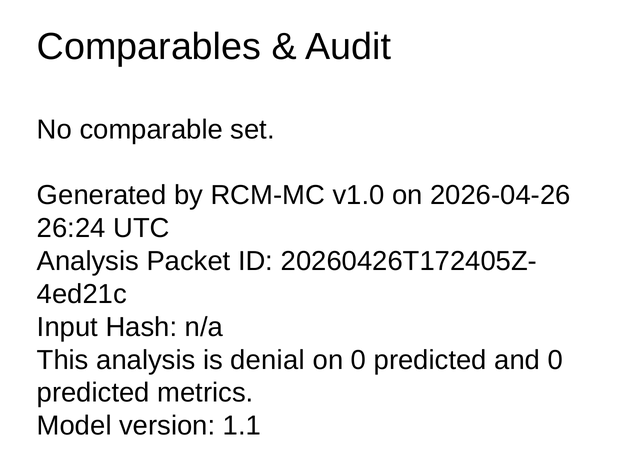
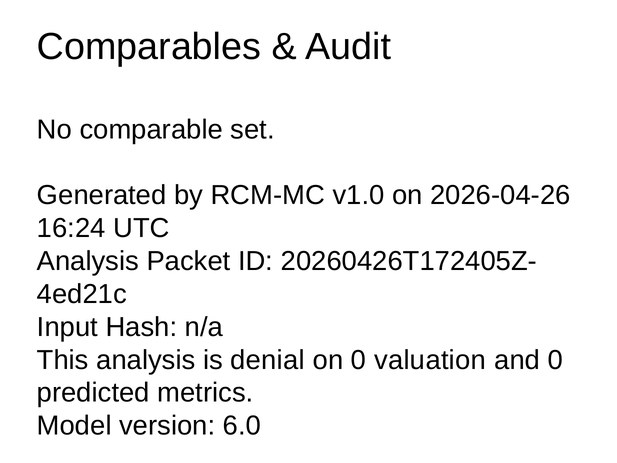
26:24: 26:24 -> 16:24
on 0 predicted: predicted -> valuation
1.1: 1.1 -> 6.0
